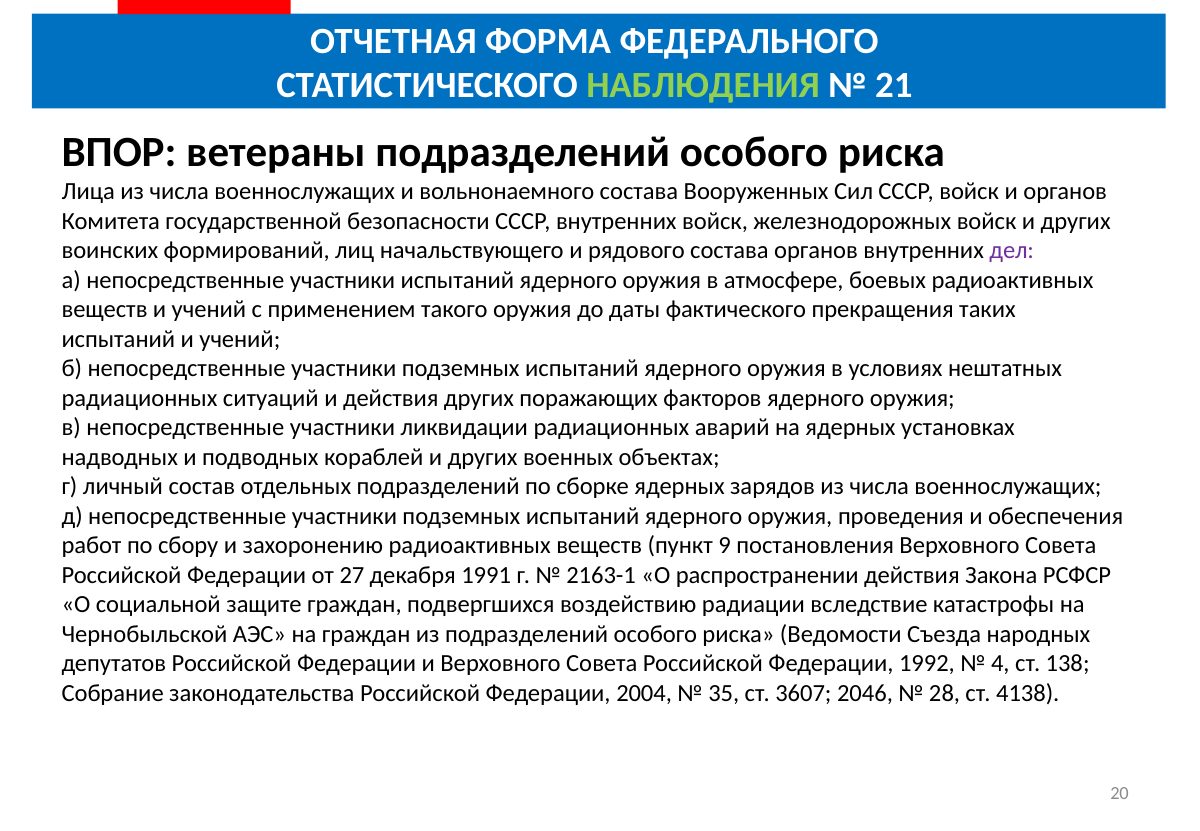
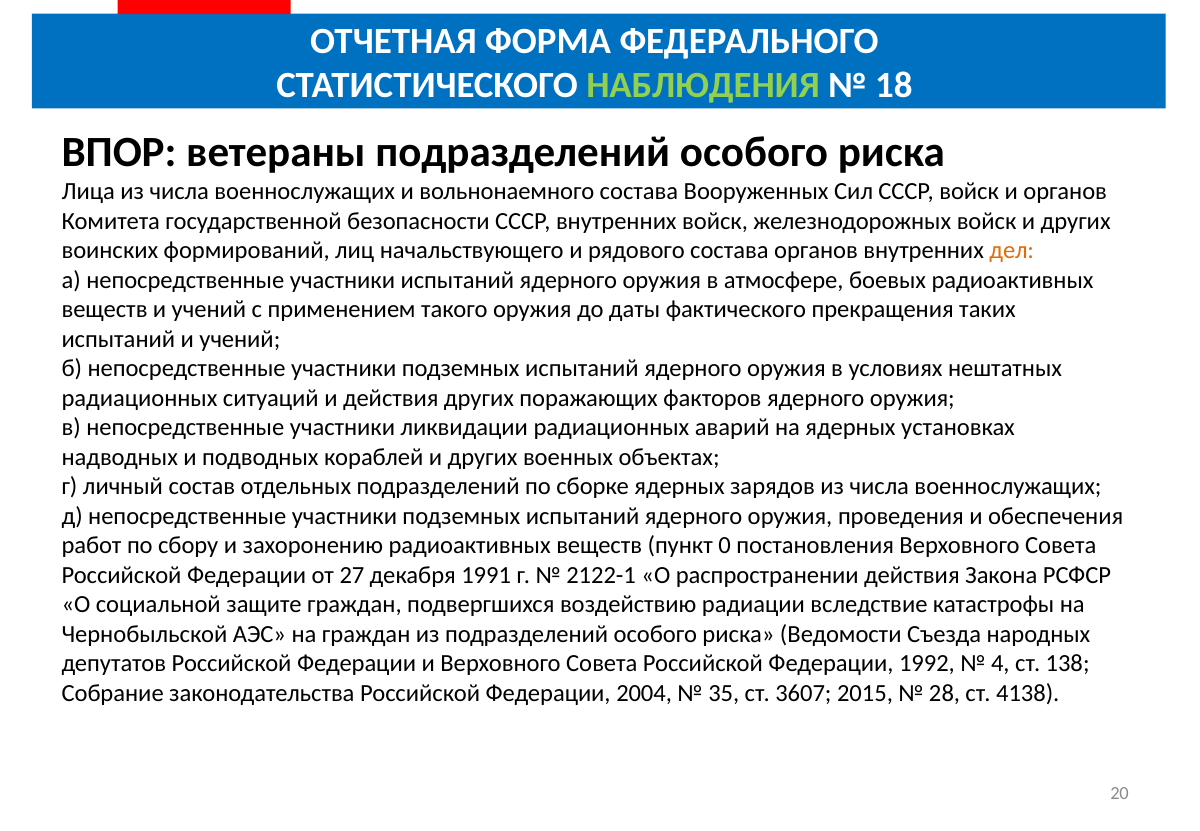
21: 21 -> 18
дел colour: purple -> orange
9: 9 -> 0
2163-1: 2163-1 -> 2122-1
2046: 2046 -> 2015
